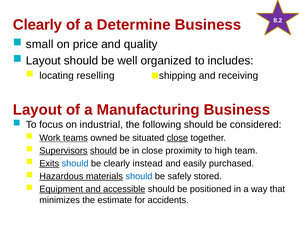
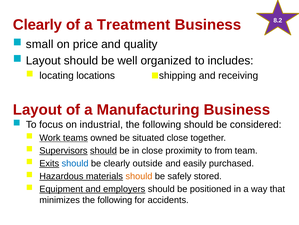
Determine: Determine -> Treatment
reselling: reselling -> locations
close at (177, 137) underline: present -> none
high: high -> from
instead: instead -> outside
should at (139, 176) colour: blue -> orange
accessible: accessible -> employers
minimizes the estimate: estimate -> following
